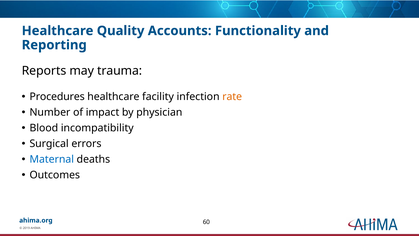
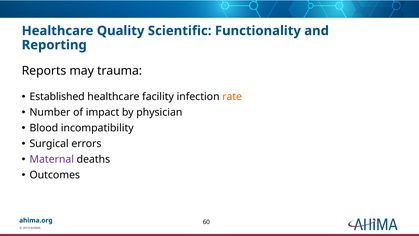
Accounts: Accounts -> Scientific
Procedures: Procedures -> Established
Maternal colour: blue -> purple
